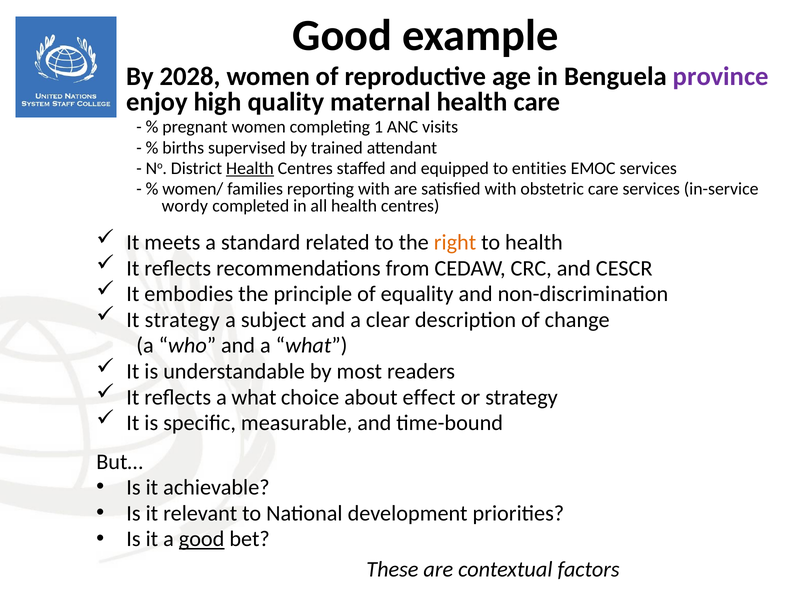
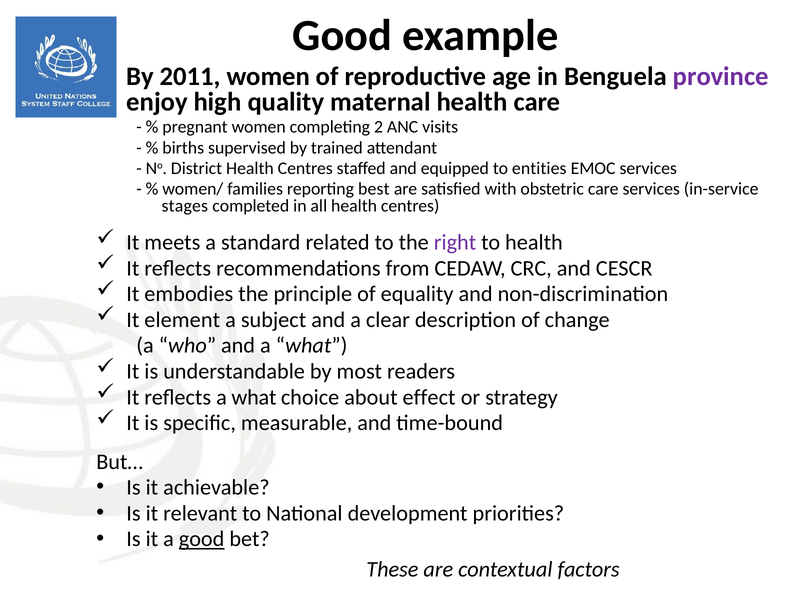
2028: 2028 -> 2011
1: 1 -> 2
Health at (250, 168) underline: present -> none
reporting with: with -> best
wordy: wordy -> stages
right colour: orange -> purple
It strategy: strategy -> element
